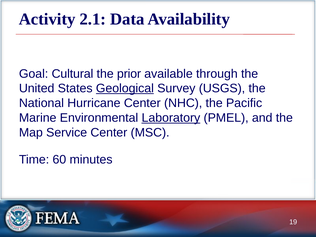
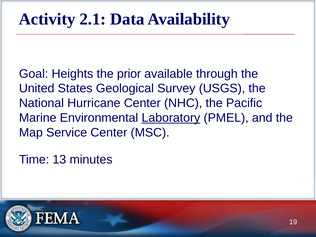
Cultural: Cultural -> Heights
Geological underline: present -> none
60: 60 -> 13
